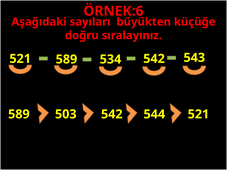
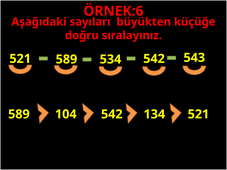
503: 503 -> 104
544: 544 -> 134
